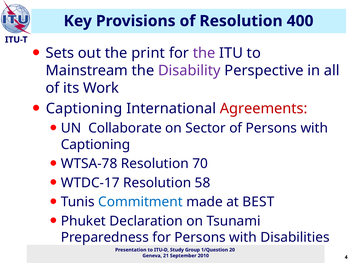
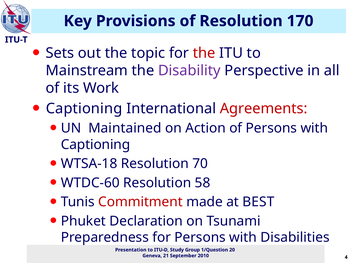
400: 400 -> 170
print: print -> topic
the at (204, 53) colour: purple -> red
Collaborate: Collaborate -> Maintained
Sector: Sector -> Action
WTSA-78: WTSA-78 -> WTSA-18
WTDC-17: WTDC-17 -> WTDC-60
Commitment colour: blue -> red
